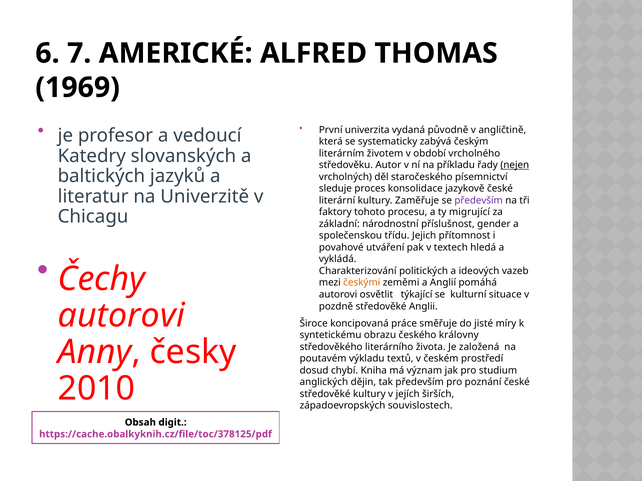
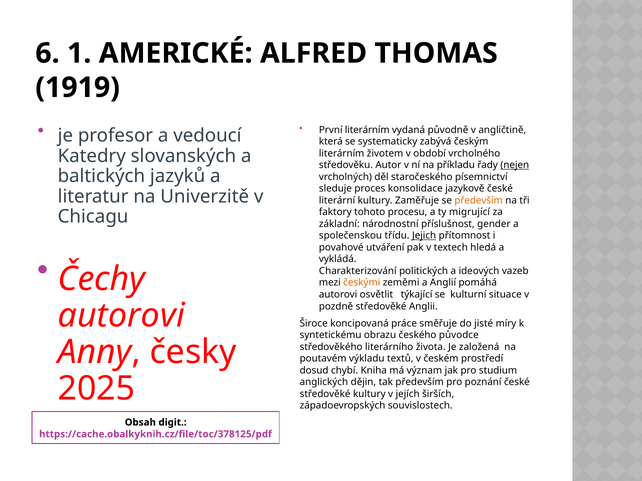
7: 7 -> 1
1969: 1969 -> 1919
První univerzita: univerzita -> literárním
především at (479, 201) colour: purple -> orange
Jejich underline: none -> present
královny: královny -> původce
2010: 2010 -> 2025
